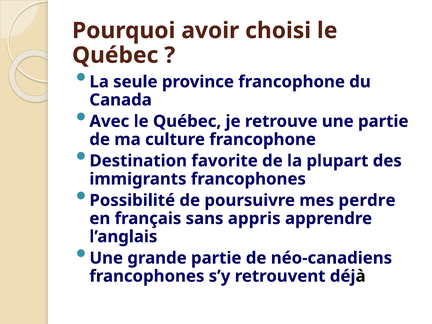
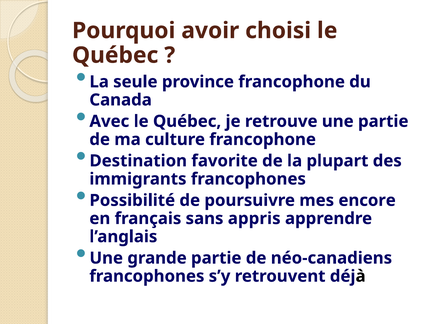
perdre: perdre -> encore
